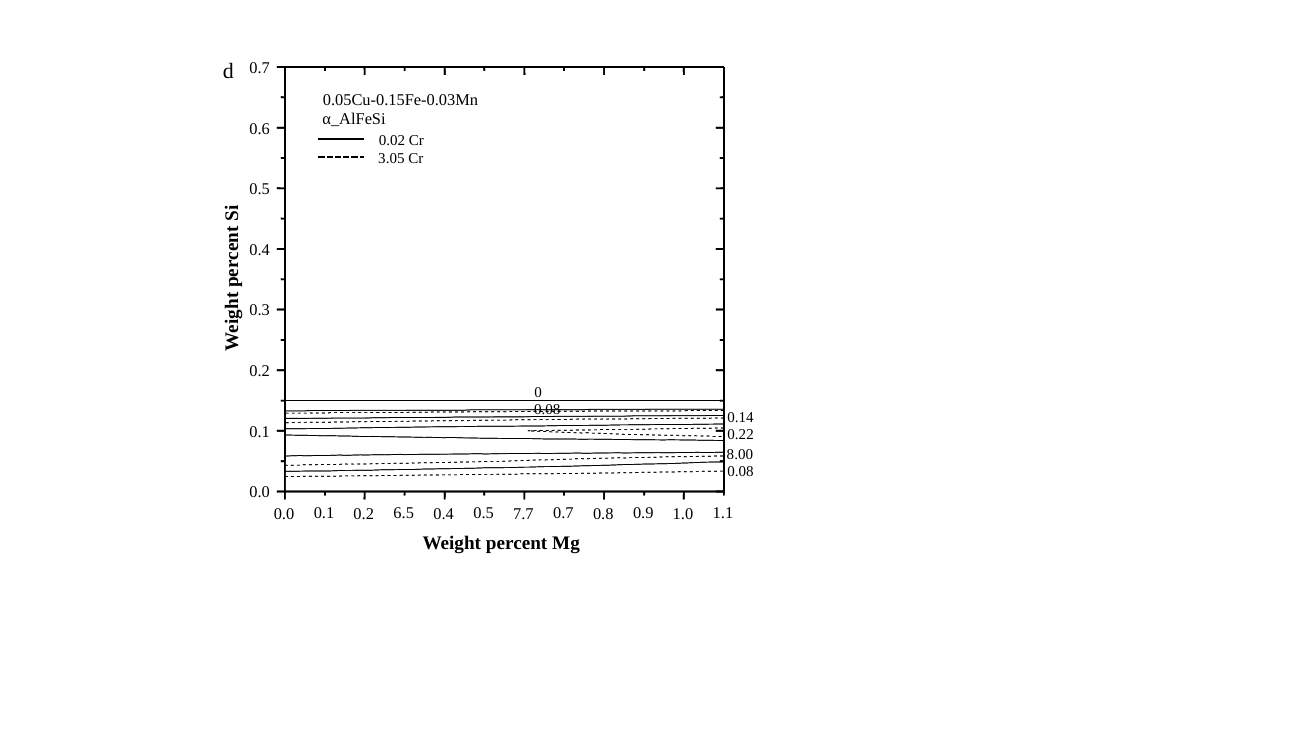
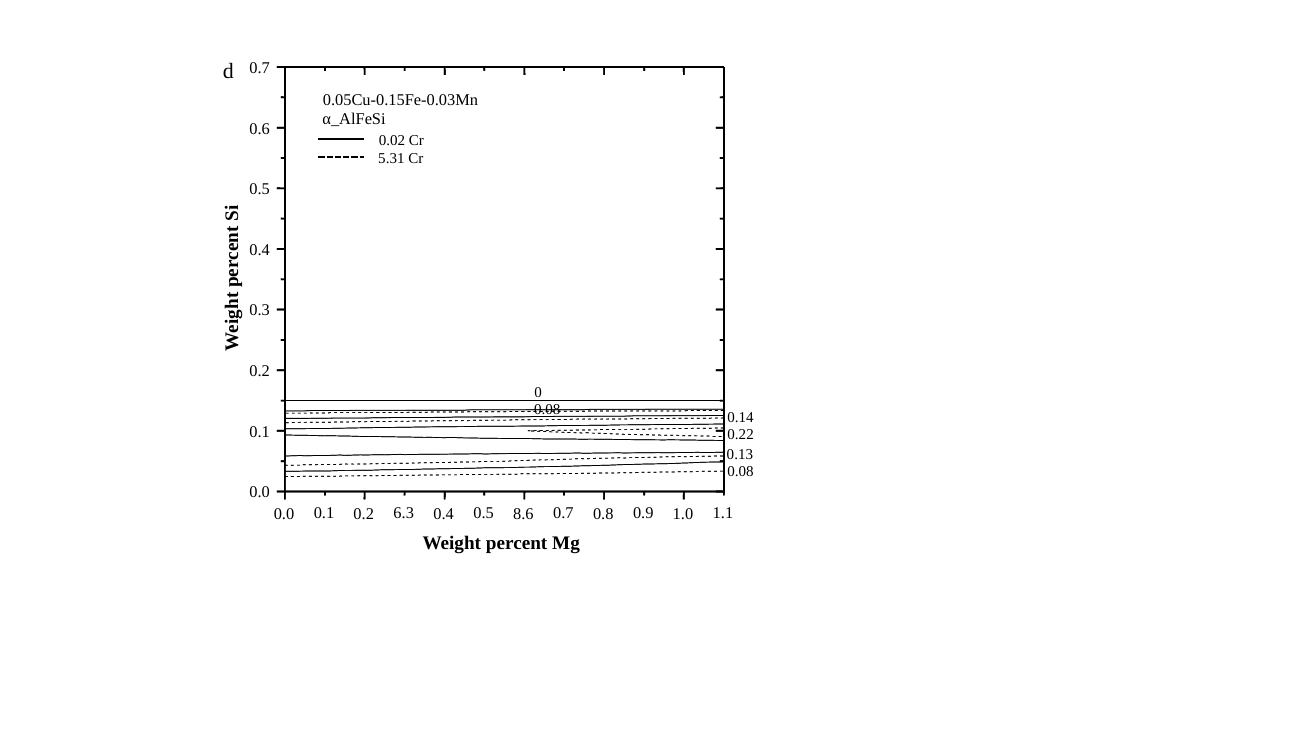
3.05: 3.05 -> 5.31
8.00: 8.00 -> 0.13
6.5: 6.5 -> 6.3
7.7: 7.7 -> 8.6
